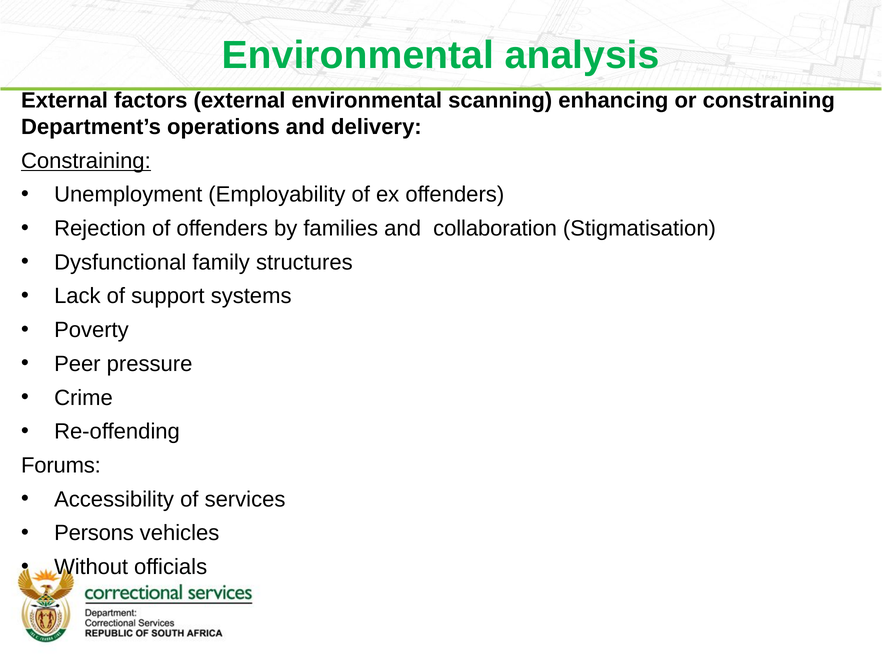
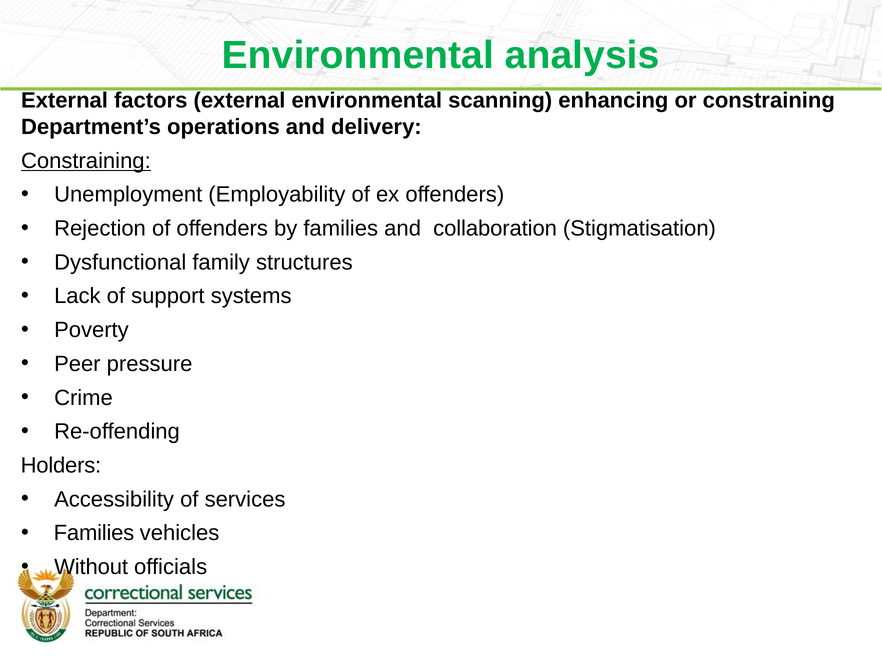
Forums: Forums -> Holders
Persons at (94, 533): Persons -> Families
